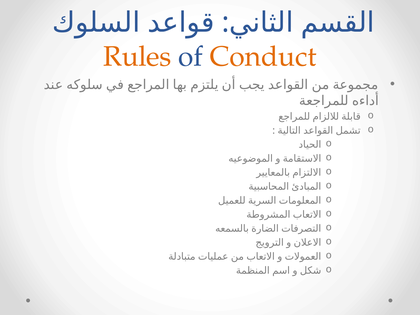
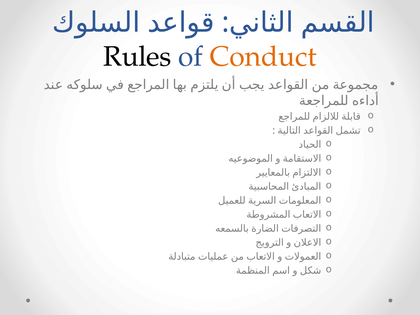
Rules colour: orange -> black
